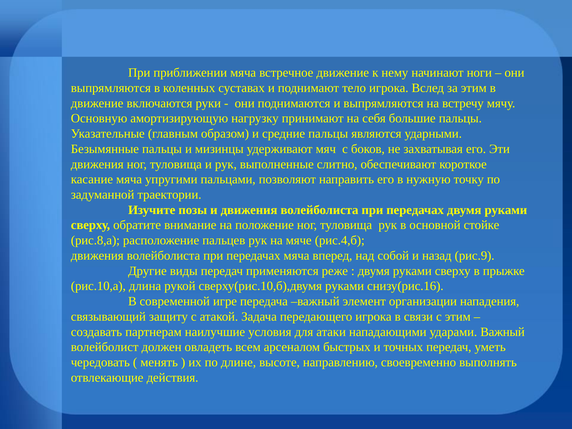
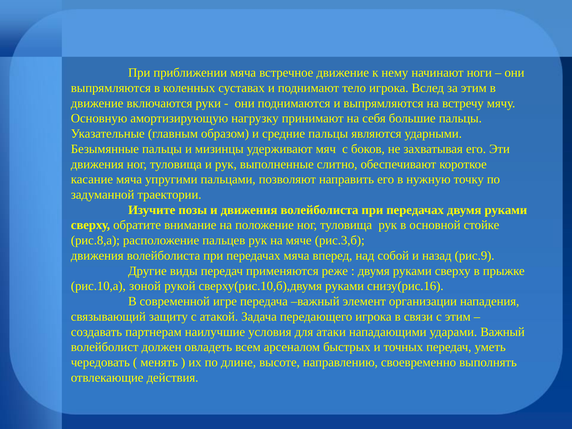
рис.4,б: рис.4,б -> рис.3,б
длина: длина -> зоной
